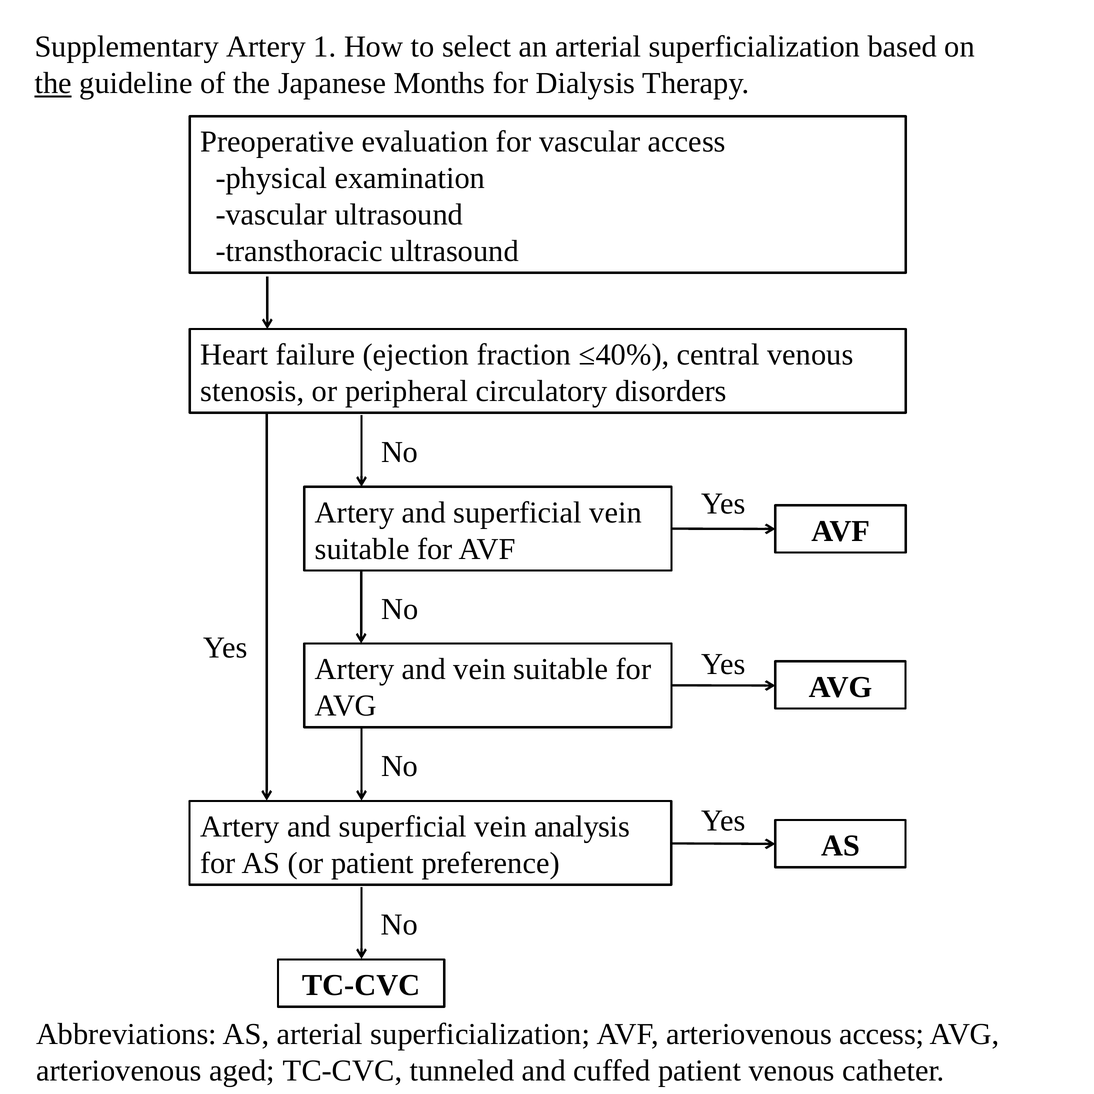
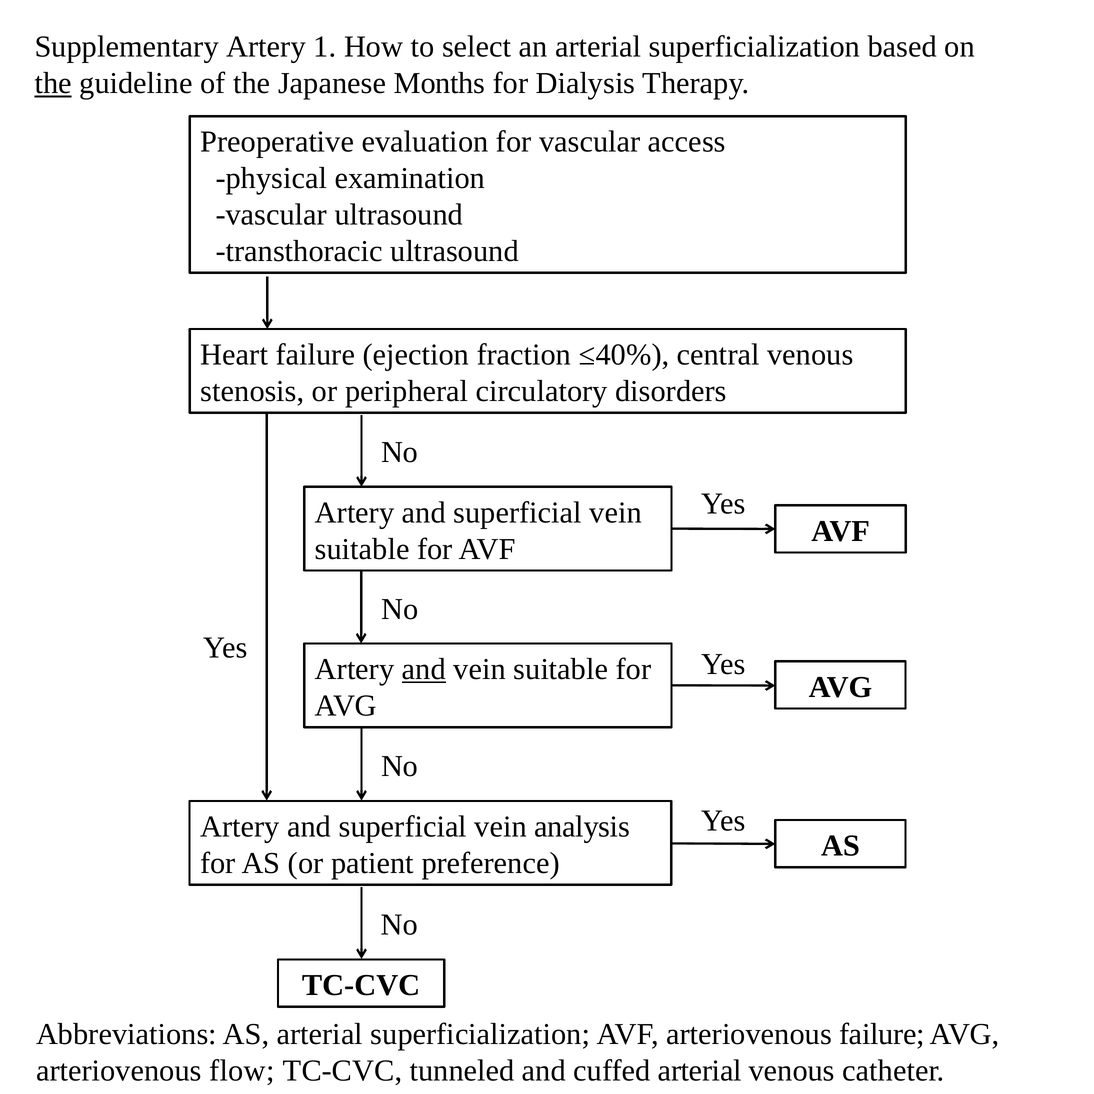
and at (424, 669) underline: none -> present
arteriovenous access: access -> failure
aged: aged -> flow
cuffed patient: patient -> arterial
